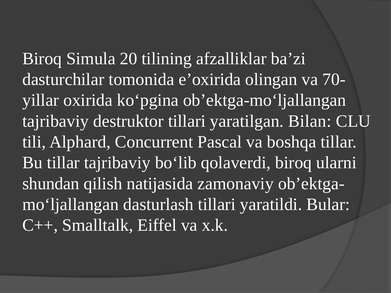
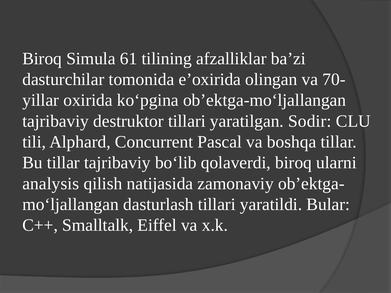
20: 20 -> 61
Bilan: Bilan -> Sodir
shundan: shundan -> analysis
